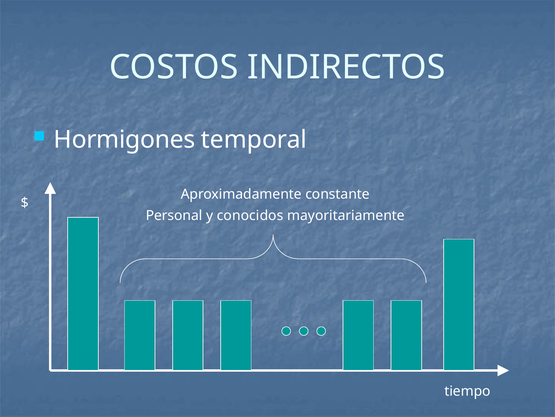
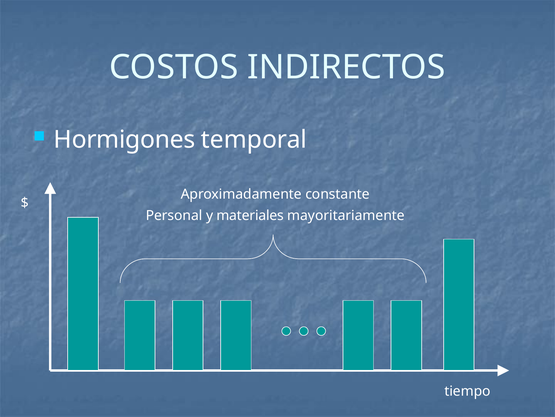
conocidos: conocidos -> materiales
